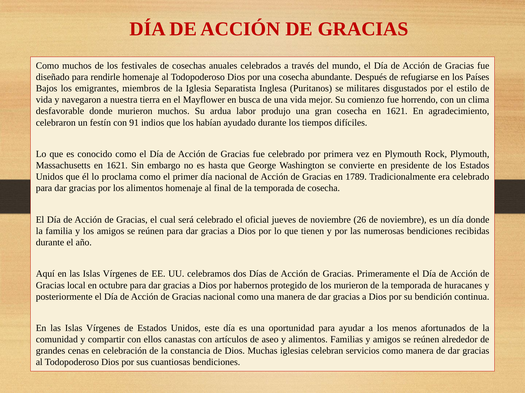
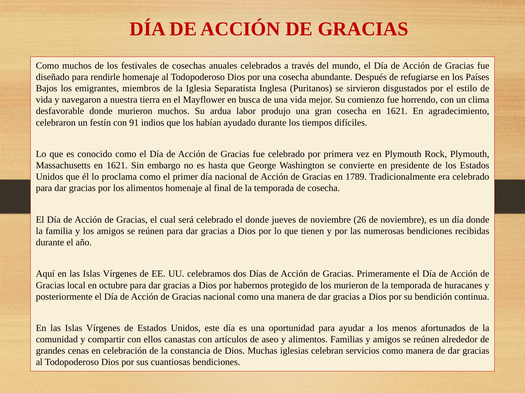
militares: militares -> sirvieron
el oficial: oficial -> donde
